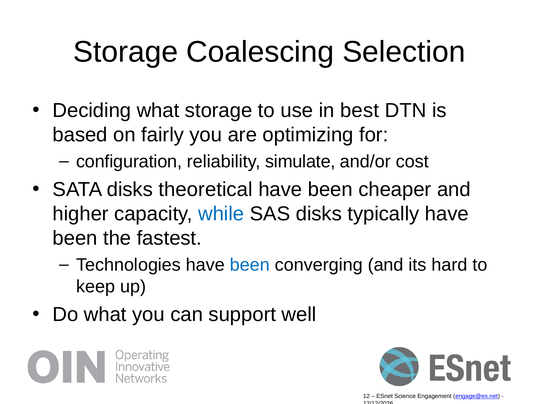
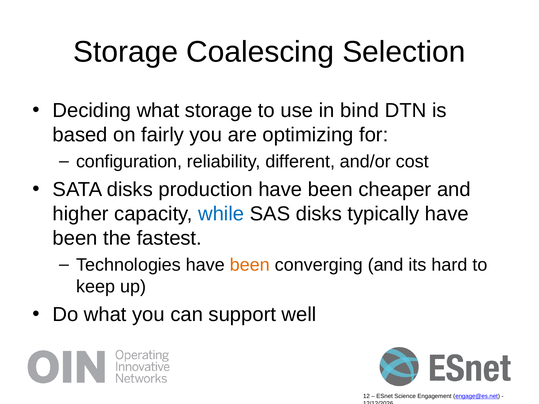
best: best -> bind
simulate: simulate -> different
theoretical: theoretical -> production
been at (250, 265) colour: blue -> orange
